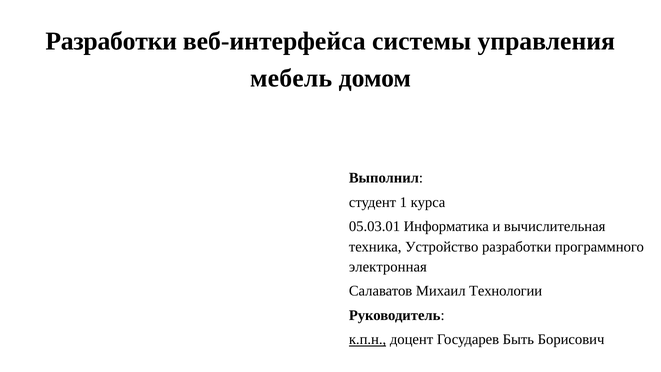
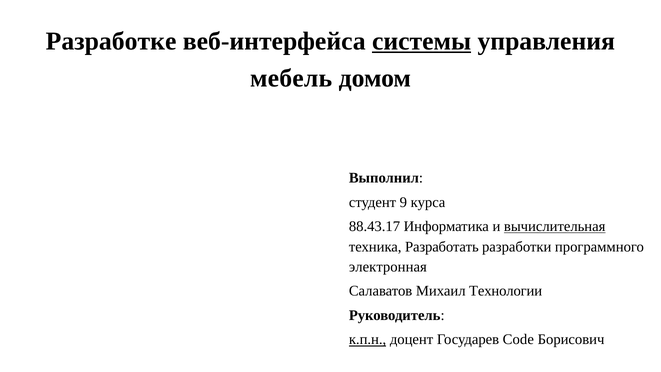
Разработки at (111, 41): Разработки -> Разработке
системы underline: none -> present
1: 1 -> 9
05.03.01: 05.03.01 -> 88.43.17
вычислительная underline: none -> present
Устройство: Устройство -> Разработать
Быть: Быть -> Code
